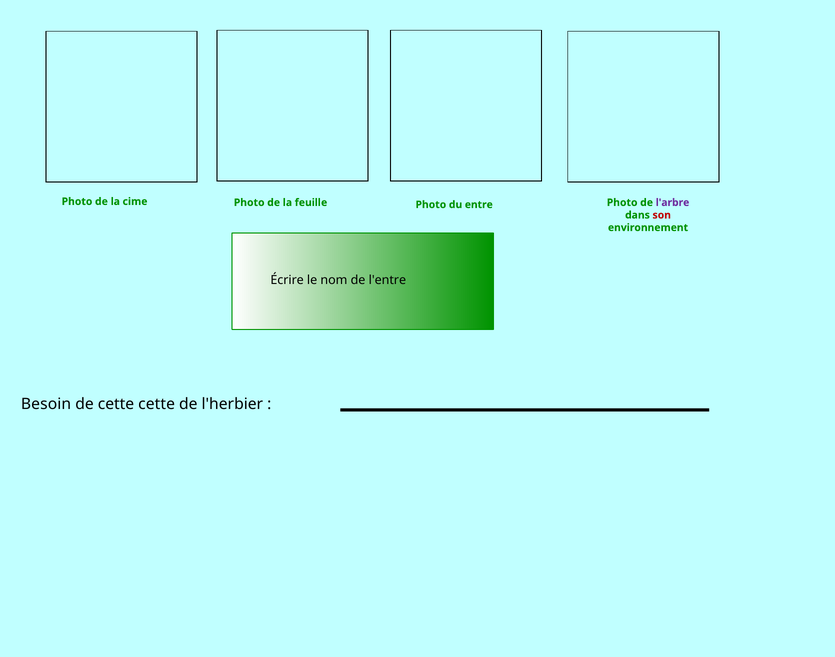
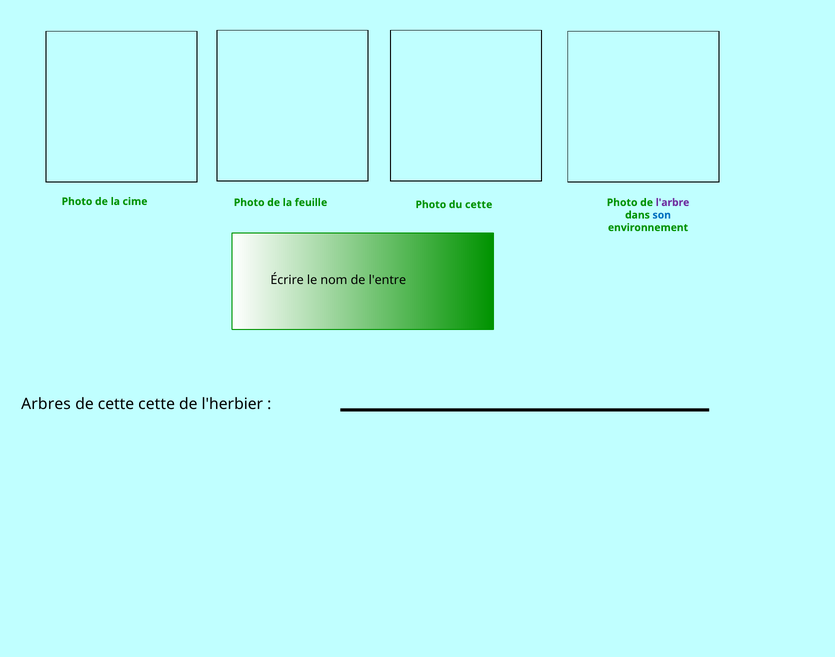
du entre: entre -> cette
son colour: red -> blue
Besoin: Besoin -> Arbres
